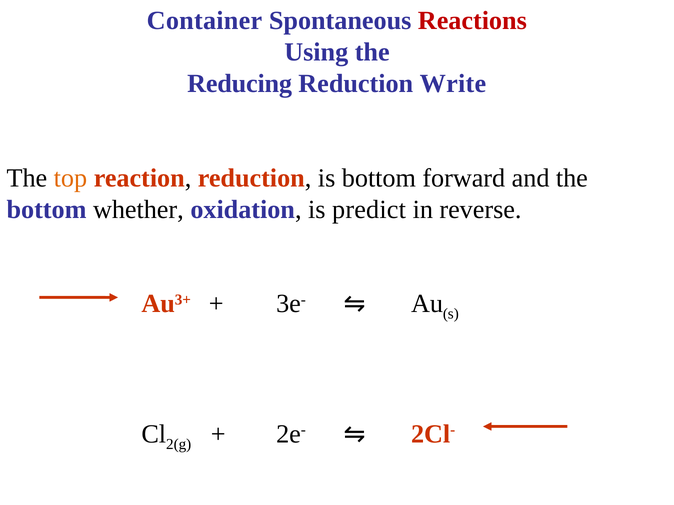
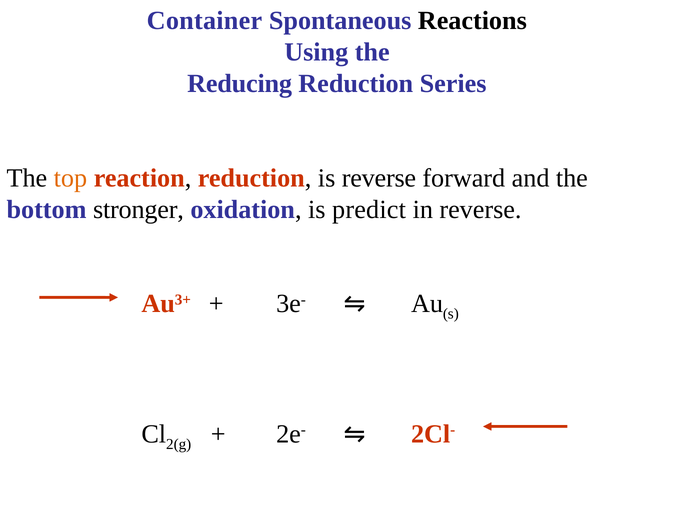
Reactions colour: red -> black
Write: Write -> Series
is bottom: bottom -> reverse
whether: whether -> stronger
